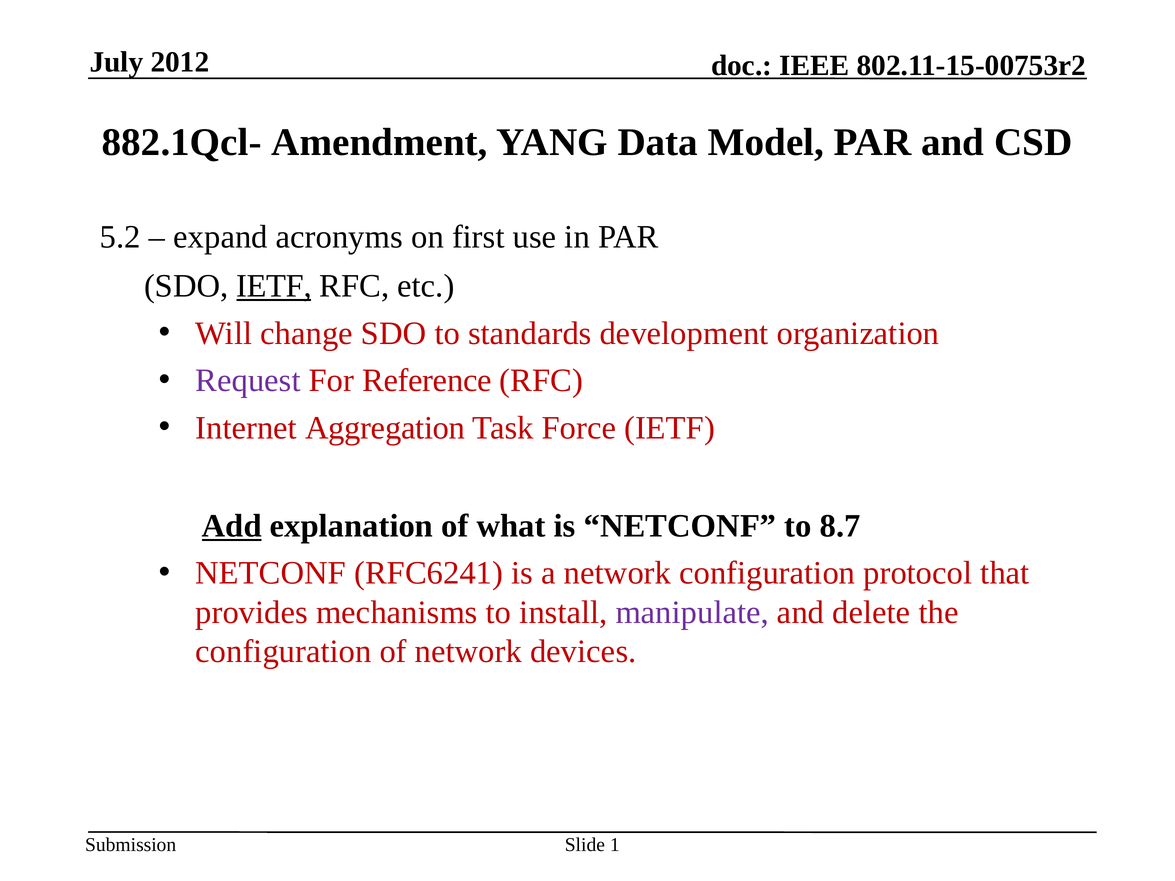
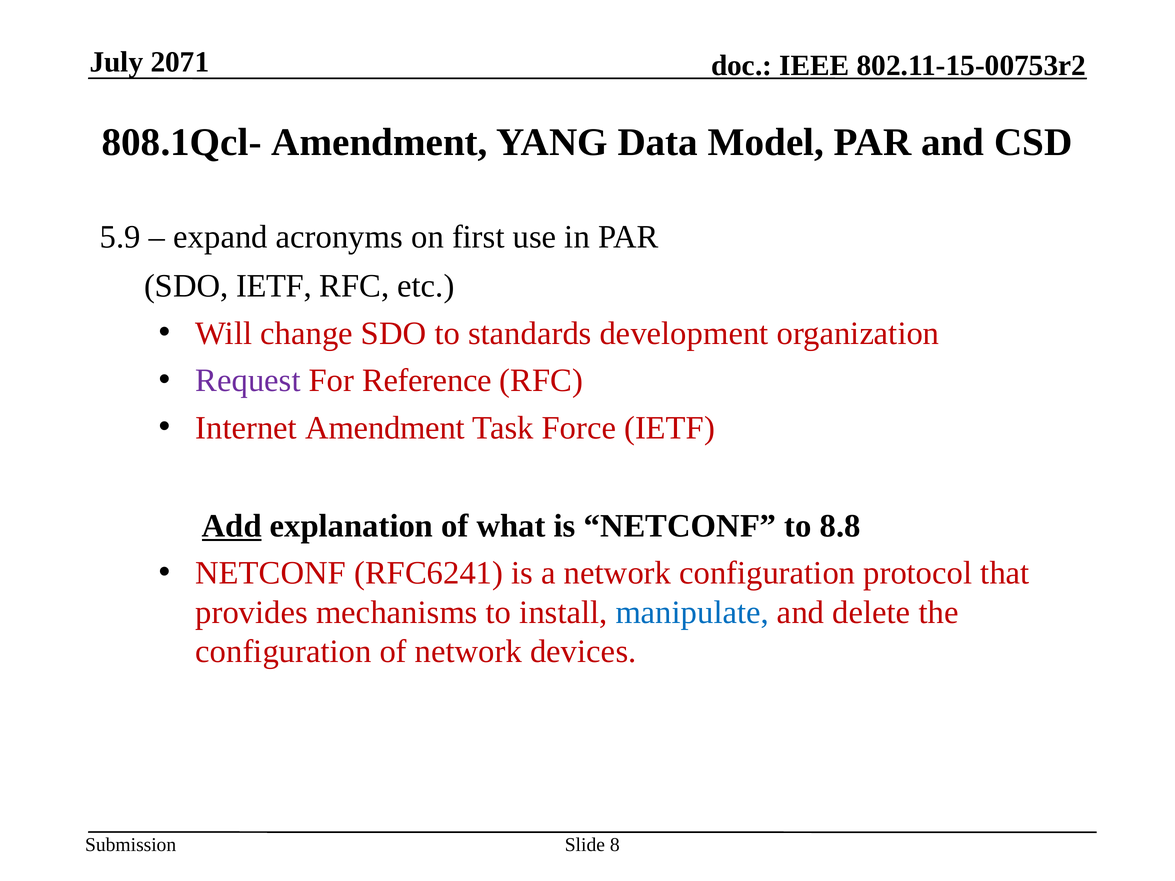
2012: 2012 -> 2071
882.1Qcl-: 882.1Qcl- -> 808.1Qcl-
5.2: 5.2 -> 5.9
IETF at (274, 286) underline: present -> none
Internet Aggregation: Aggregation -> Amendment
8.7: 8.7 -> 8.8
manipulate colour: purple -> blue
1: 1 -> 8
